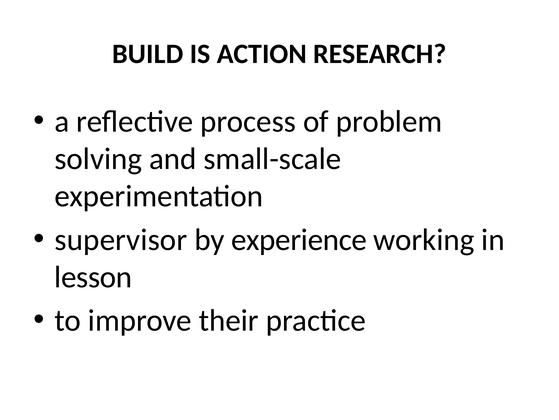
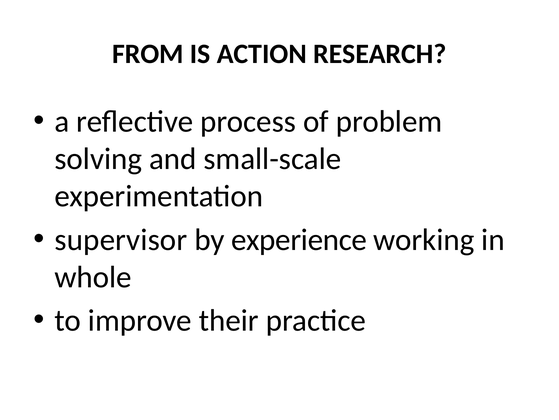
BUILD: BUILD -> FROM
lesson: lesson -> whole
